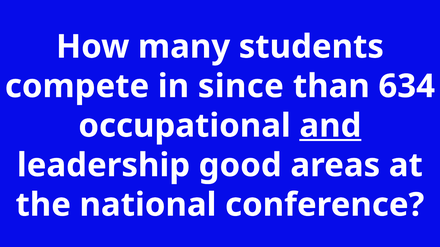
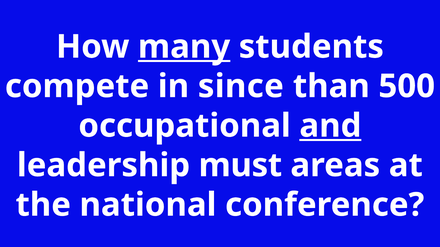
many underline: none -> present
634: 634 -> 500
good: good -> must
